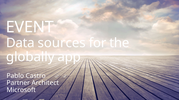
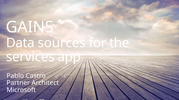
EVENT: EVENT -> GAINS
globally: globally -> services
